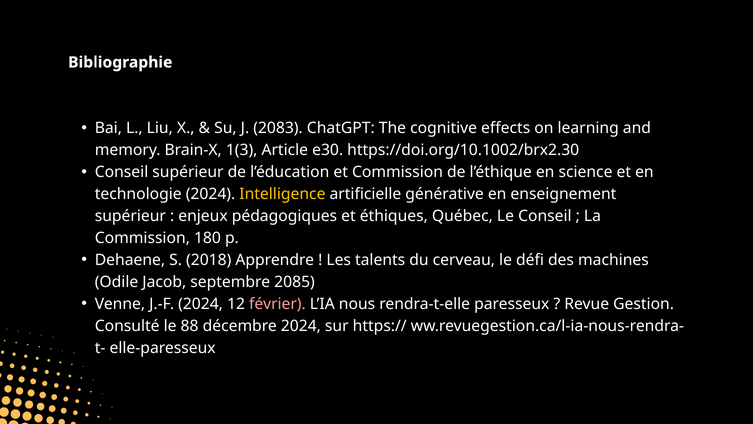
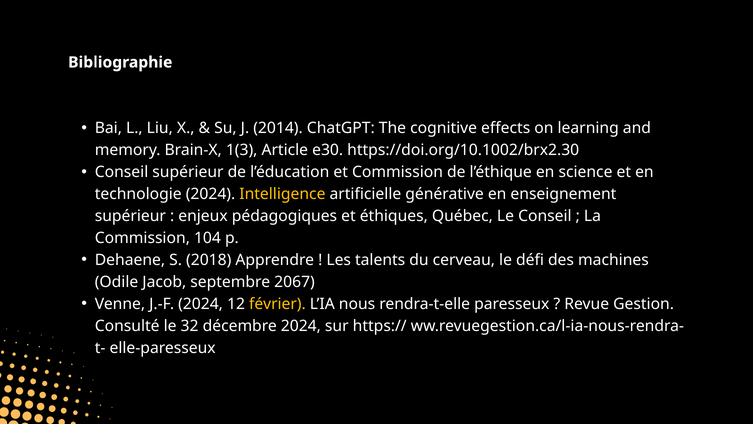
2083: 2083 -> 2014
180: 180 -> 104
2085: 2085 -> 2067
février colour: pink -> yellow
88: 88 -> 32
